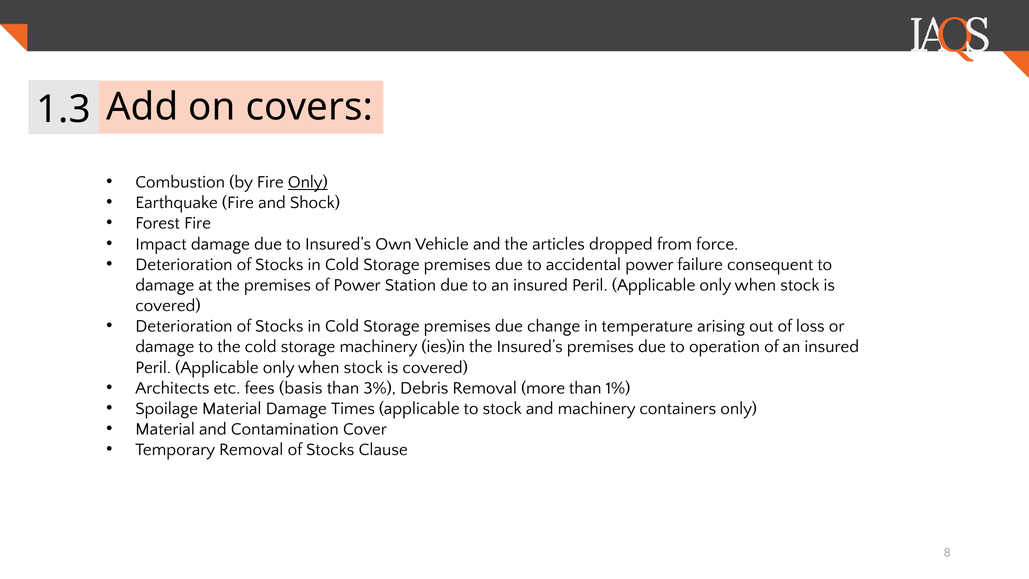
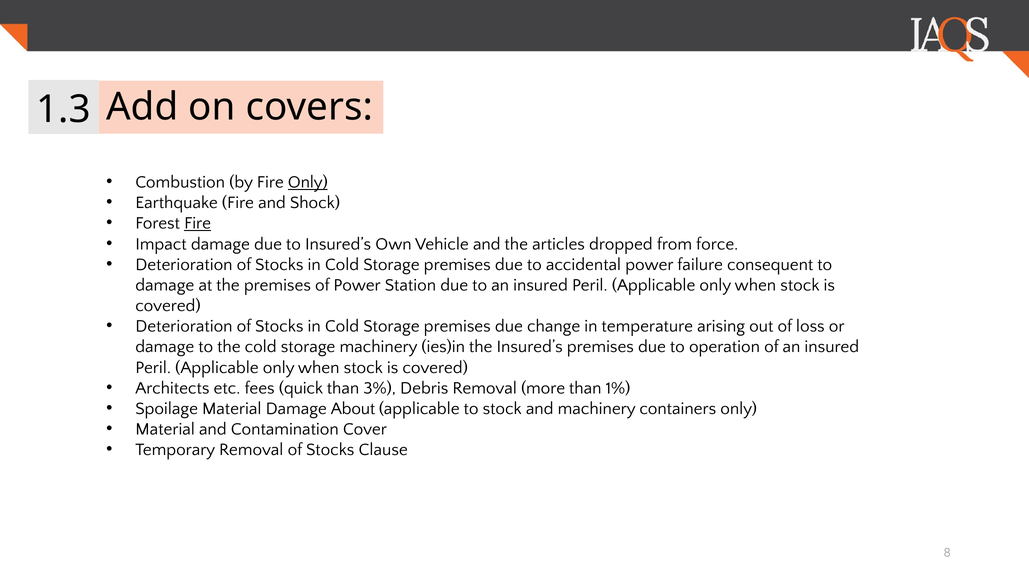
Fire at (198, 223) underline: none -> present
basis: basis -> quick
Times: Times -> About
